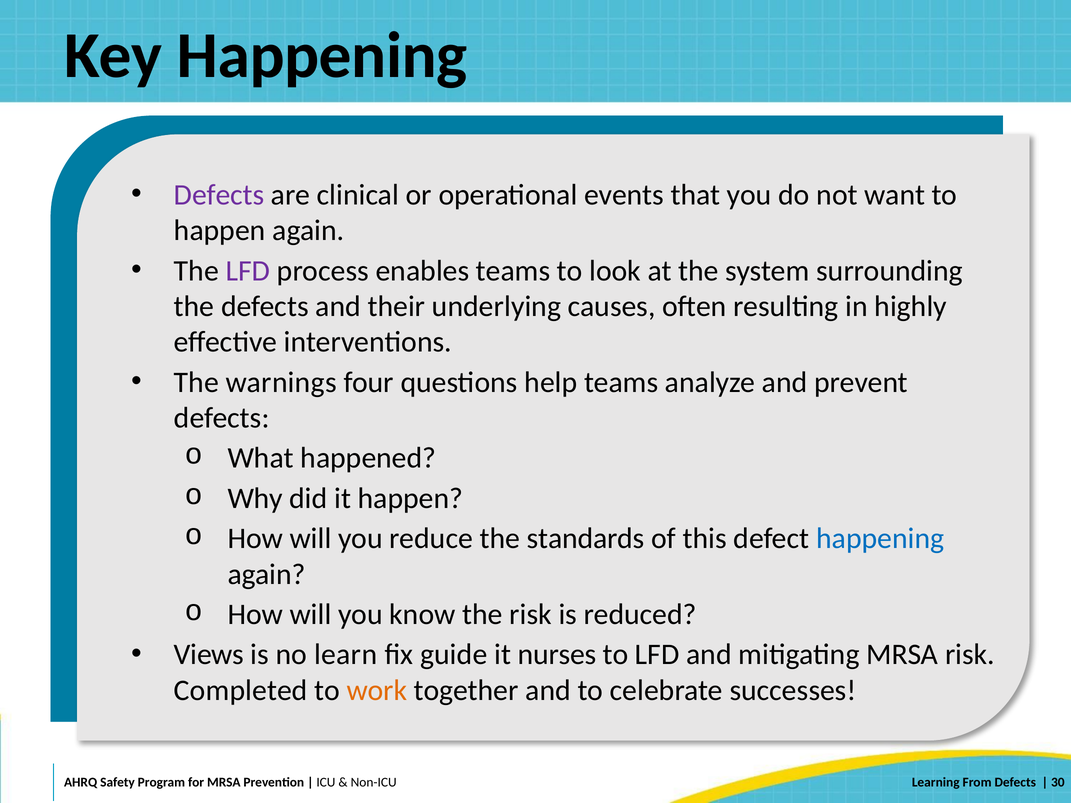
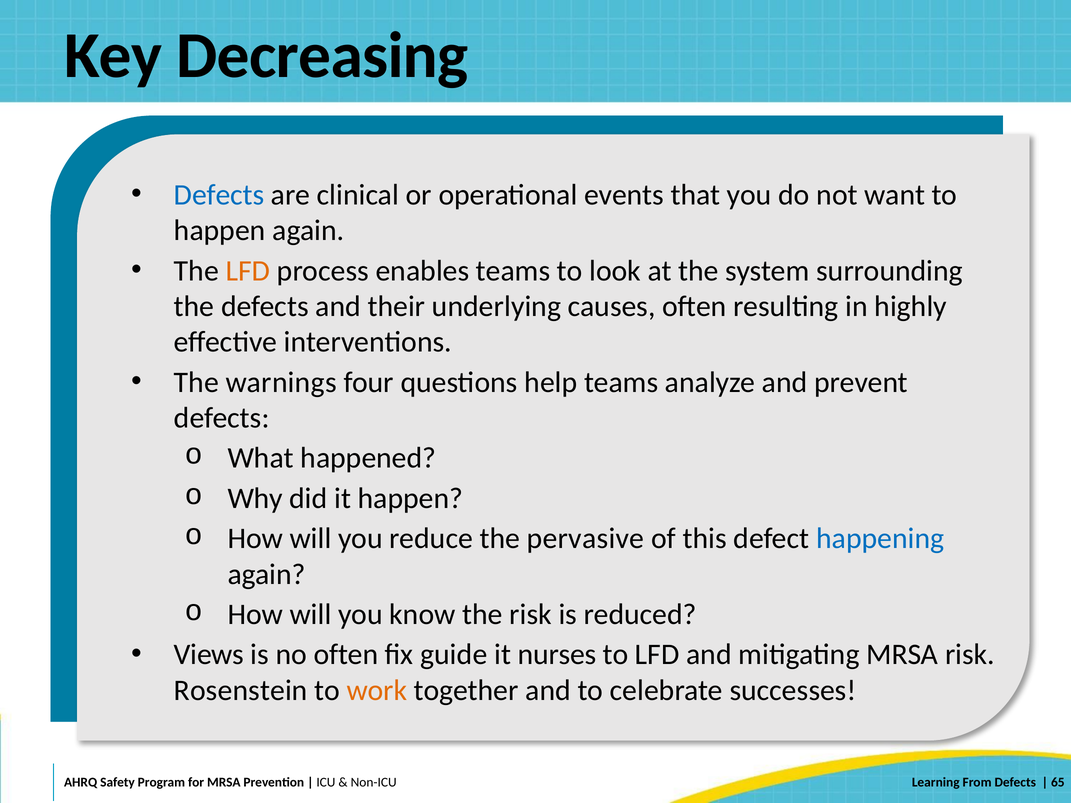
Key Happening: Happening -> Decreasing
Defects at (219, 195) colour: purple -> blue
LFD at (248, 271) colour: purple -> orange
standards: standards -> pervasive
no learn: learn -> often
Completed: Completed -> Rosenstein
30: 30 -> 65
